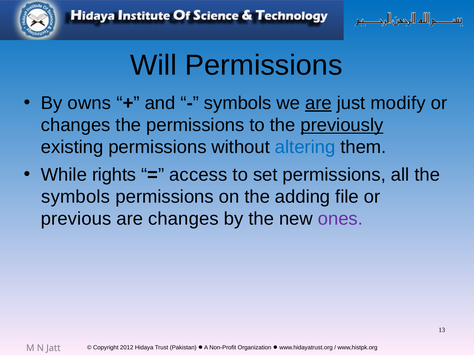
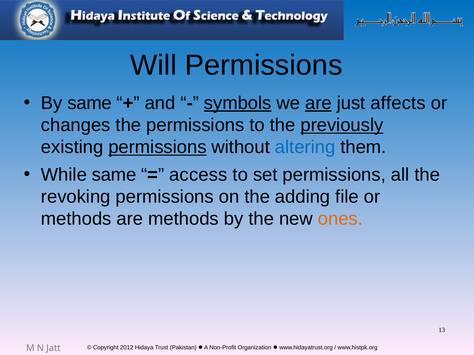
By owns: owns -> same
symbols at (238, 103) underline: none -> present
modify: modify -> affects
permissions at (157, 147) underline: none -> present
While rights: rights -> same
symbols at (76, 197): symbols -> revoking
previous at (76, 219): previous -> methods
are changes: changes -> methods
ones colour: purple -> orange
